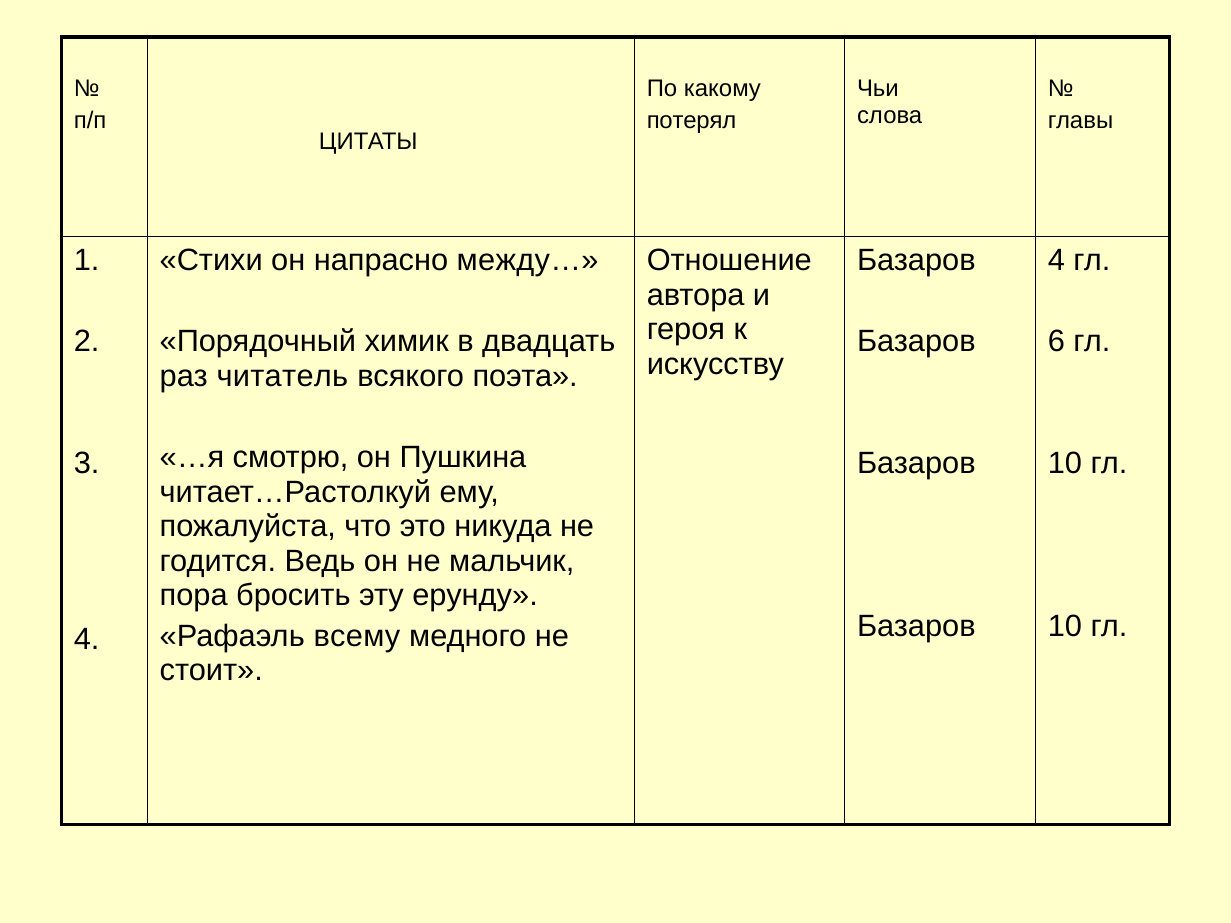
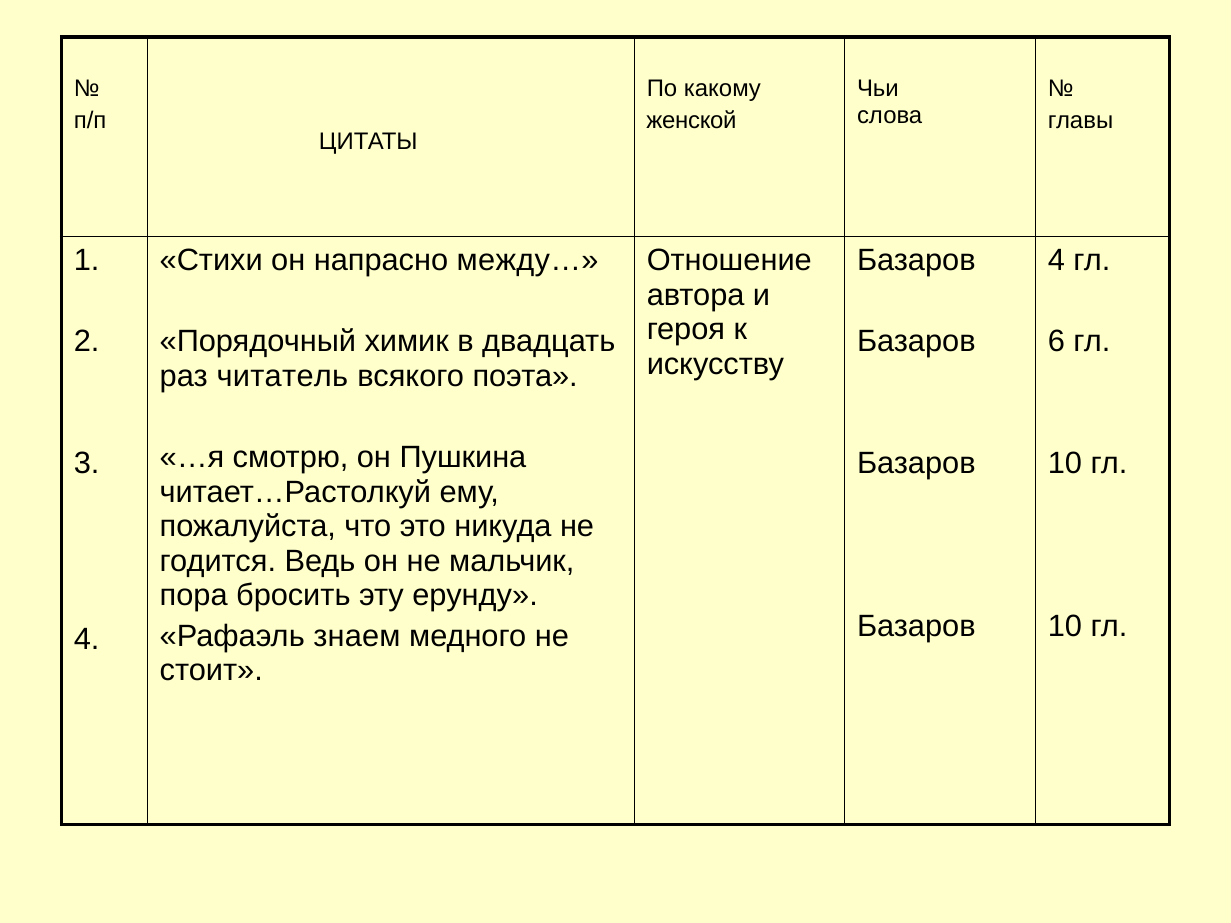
потерял: потерял -> женской
всему: всему -> знаем
